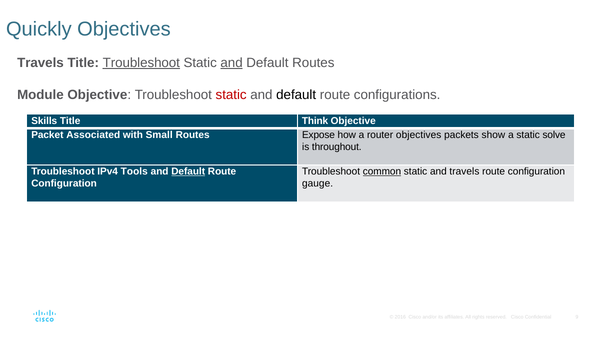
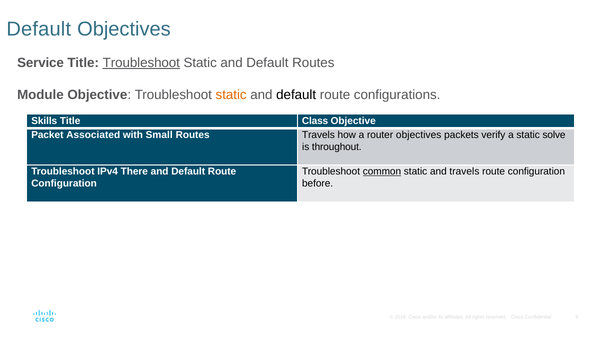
Quickly at (39, 29): Quickly -> Default
Travels at (40, 63): Travels -> Service
and at (232, 63) underline: present -> none
static at (231, 95) colour: red -> orange
Think: Think -> Class
Routes Expose: Expose -> Travels
show: show -> verify
Tools: Tools -> There
Default at (188, 172) underline: present -> none
gauge: gauge -> before
